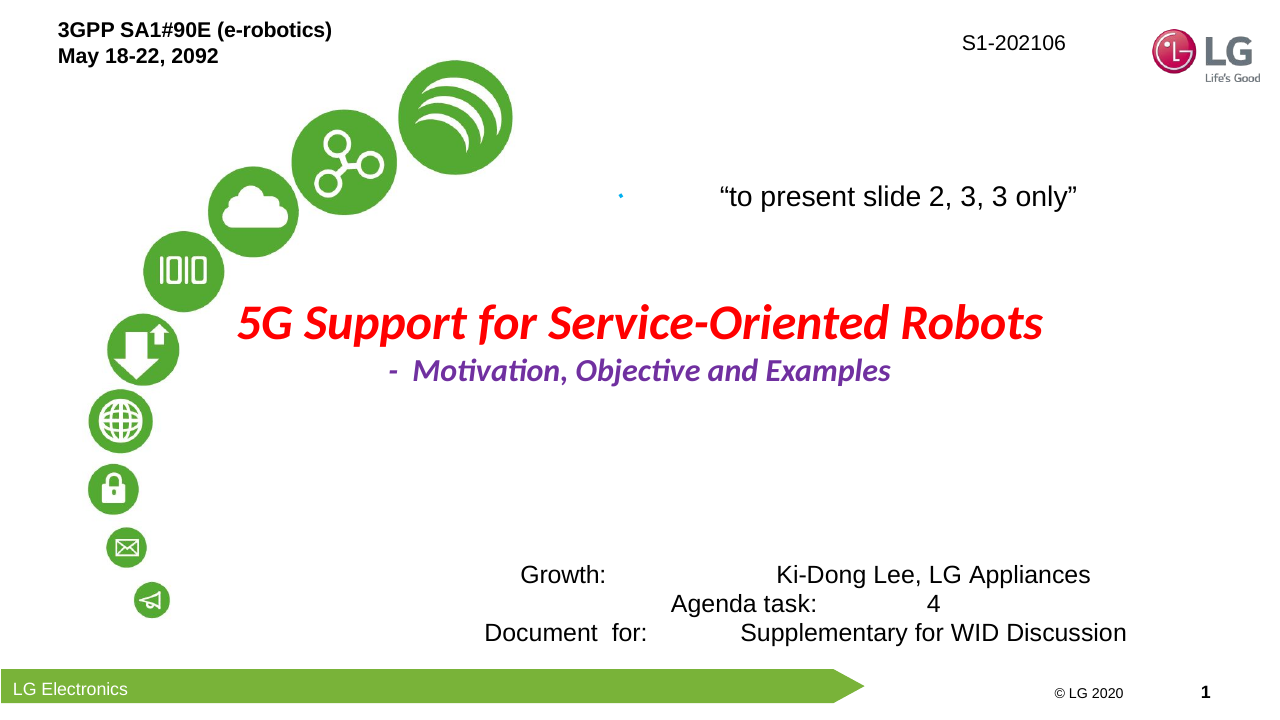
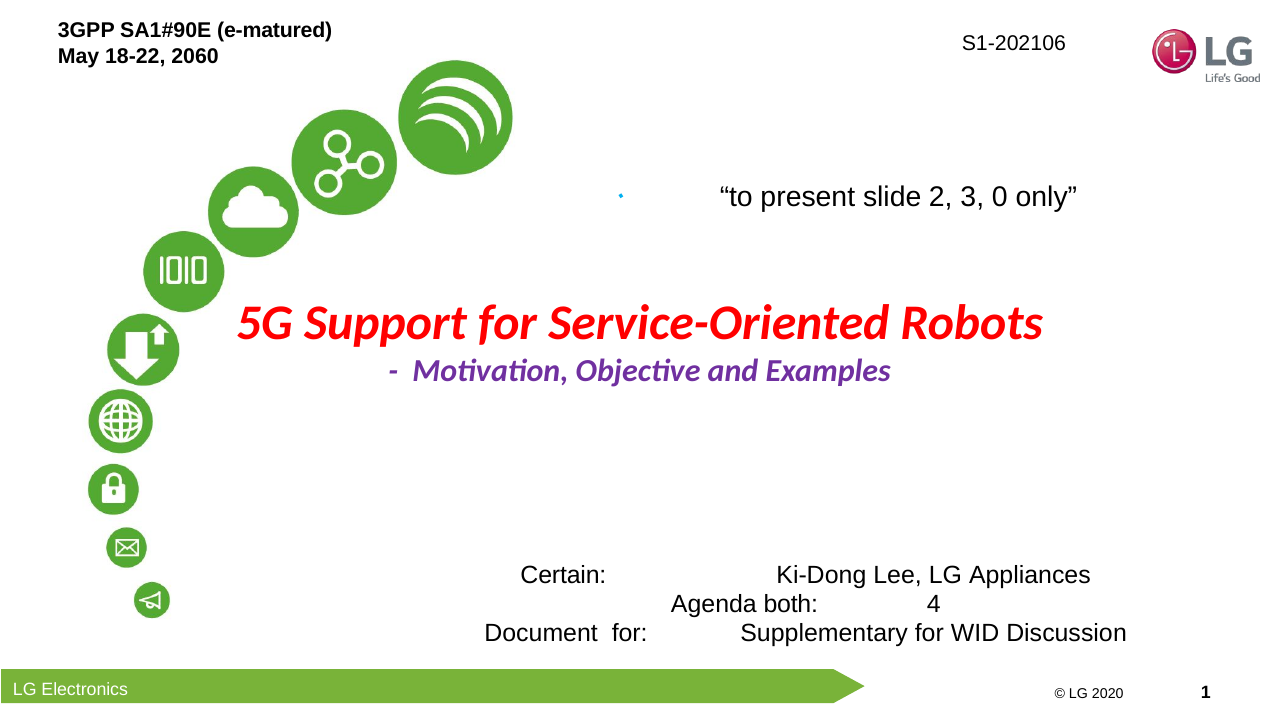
e-robotics: e-robotics -> e-matured
2092: 2092 -> 2060
3 3: 3 -> 0
Growth: Growth -> Certain
task: task -> both
